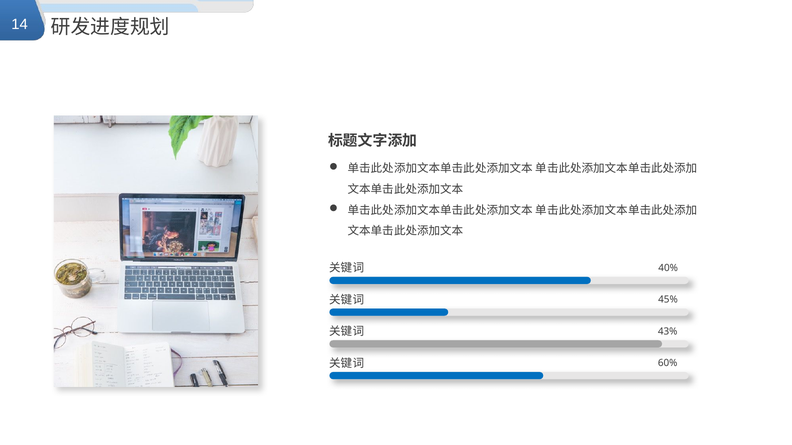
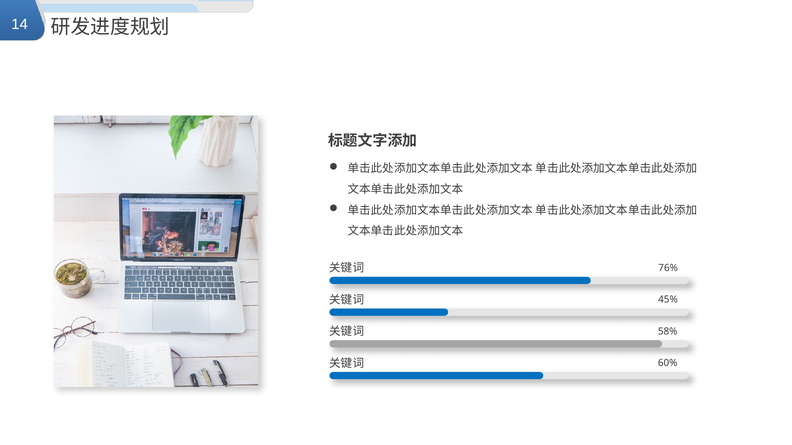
40%: 40% -> 76%
43%: 43% -> 58%
